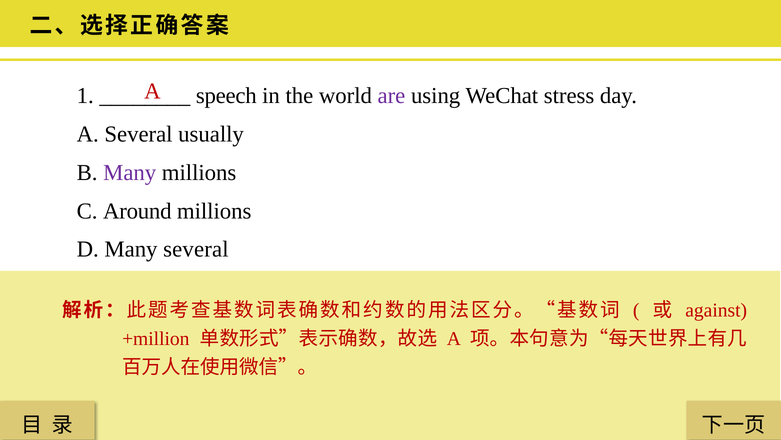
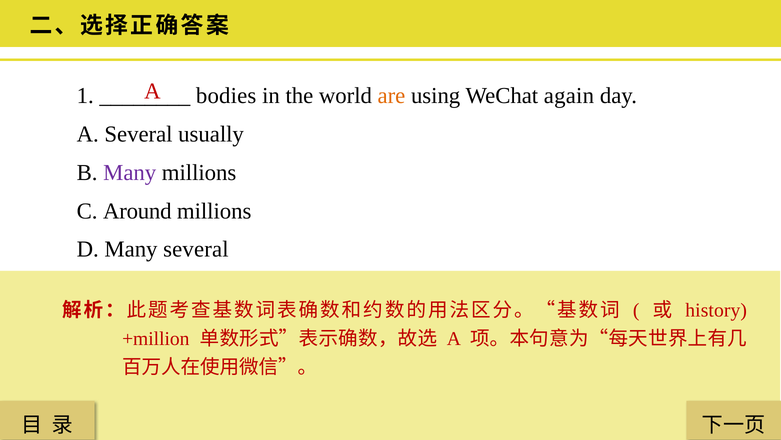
speech: speech -> bodies
are colour: purple -> orange
stress: stress -> again
against: against -> history
